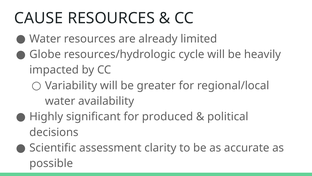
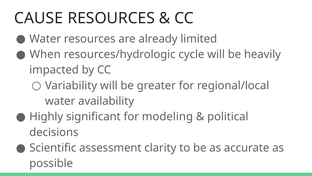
Globe: Globe -> When
produced: produced -> modeling
